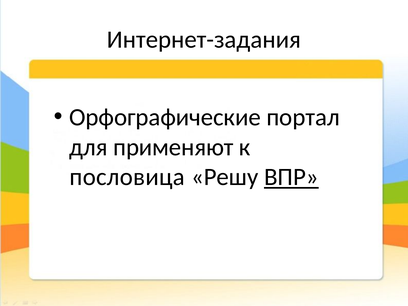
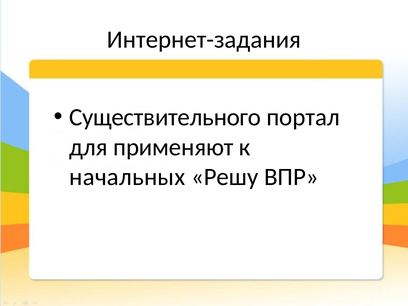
Орфографические: Орфографические -> Существительного
пословица: пословица -> начальных
ВПР underline: present -> none
